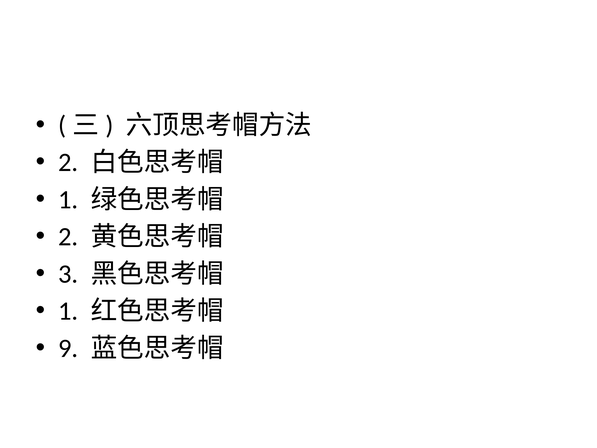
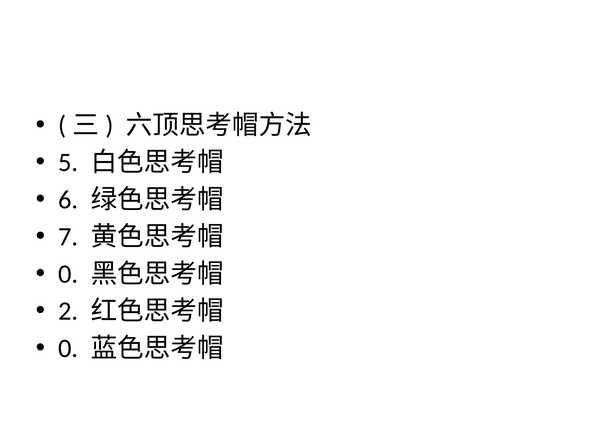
2 at (68, 162): 2 -> 5
1 at (68, 200): 1 -> 6
2 at (68, 237): 2 -> 7
3 at (68, 274): 3 -> 0
1 at (68, 311): 1 -> 2
9 at (68, 348): 9 -> 0
